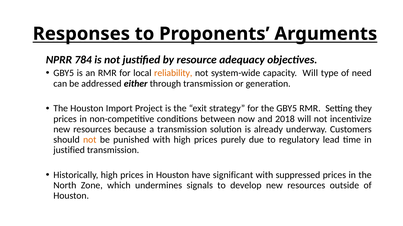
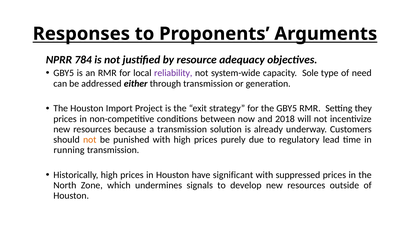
reliability colour: orange -> purple
capacity Will: Will -> Sole
justified at (69, 150): justified -> running
